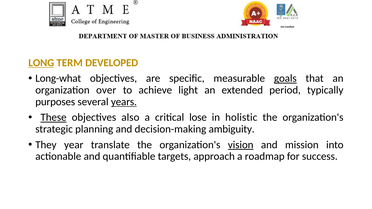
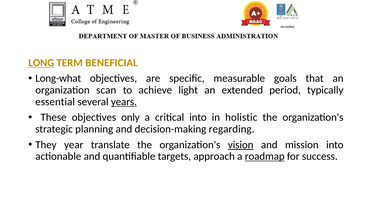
DEVELOPED: DEVELOPED -> BENEFICIAL
goals underline: present -> none
over: over -> scan
purposes: purposes -> essential
These underline: present -> none
also: also -> only
critical lose: lose -> into
ambiguity: ambiguity -> regarding
roadmap underline: none -> present
